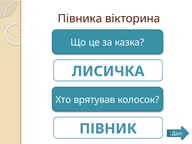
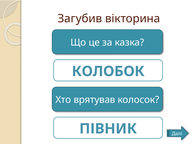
Півника: Півника -> Загубив
ЛИСИЧКА: ЛИСИЧКА -> КОЛОБОК
